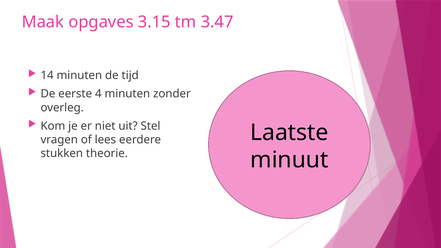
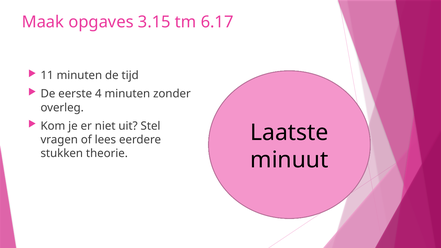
3.47: 3.47 -> 6.17
14 at (47, 75): 14 -> 11
